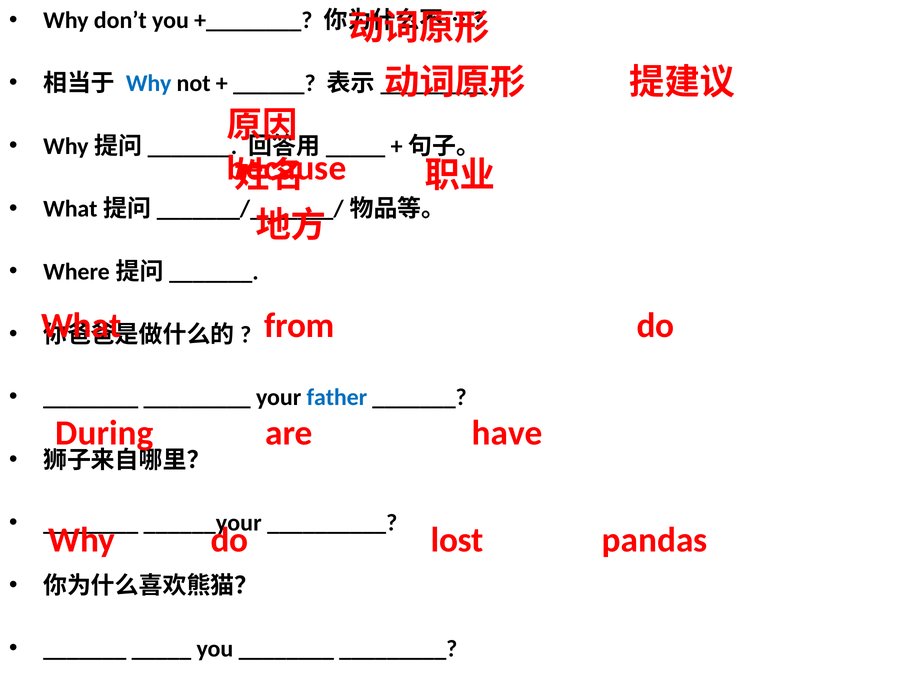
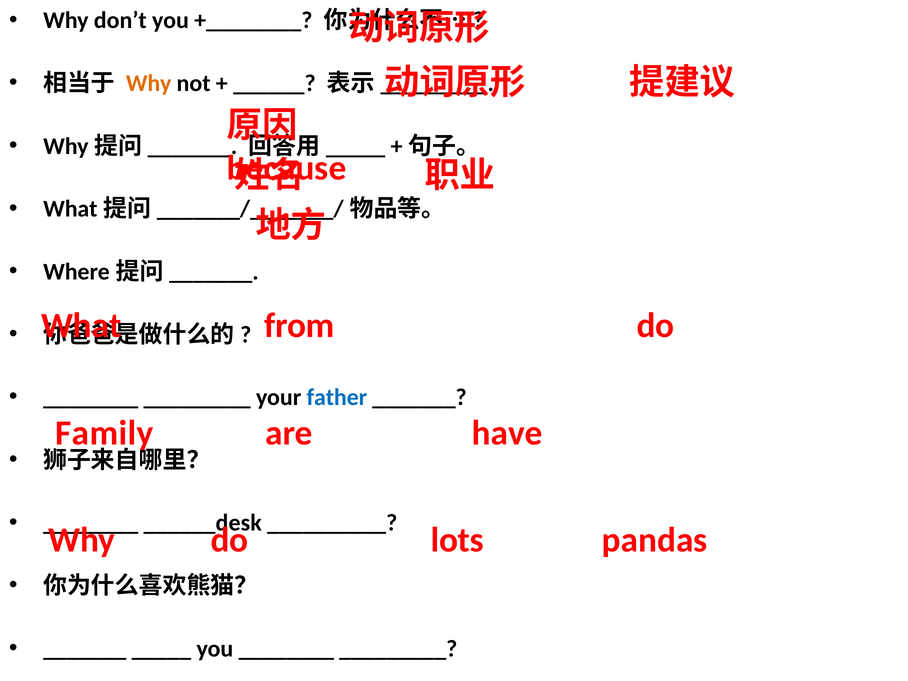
Why at (149, 83) colour: blue -> orange
During: During -> Family
______your: ______your -> ______desk
lost: lost -> lots
